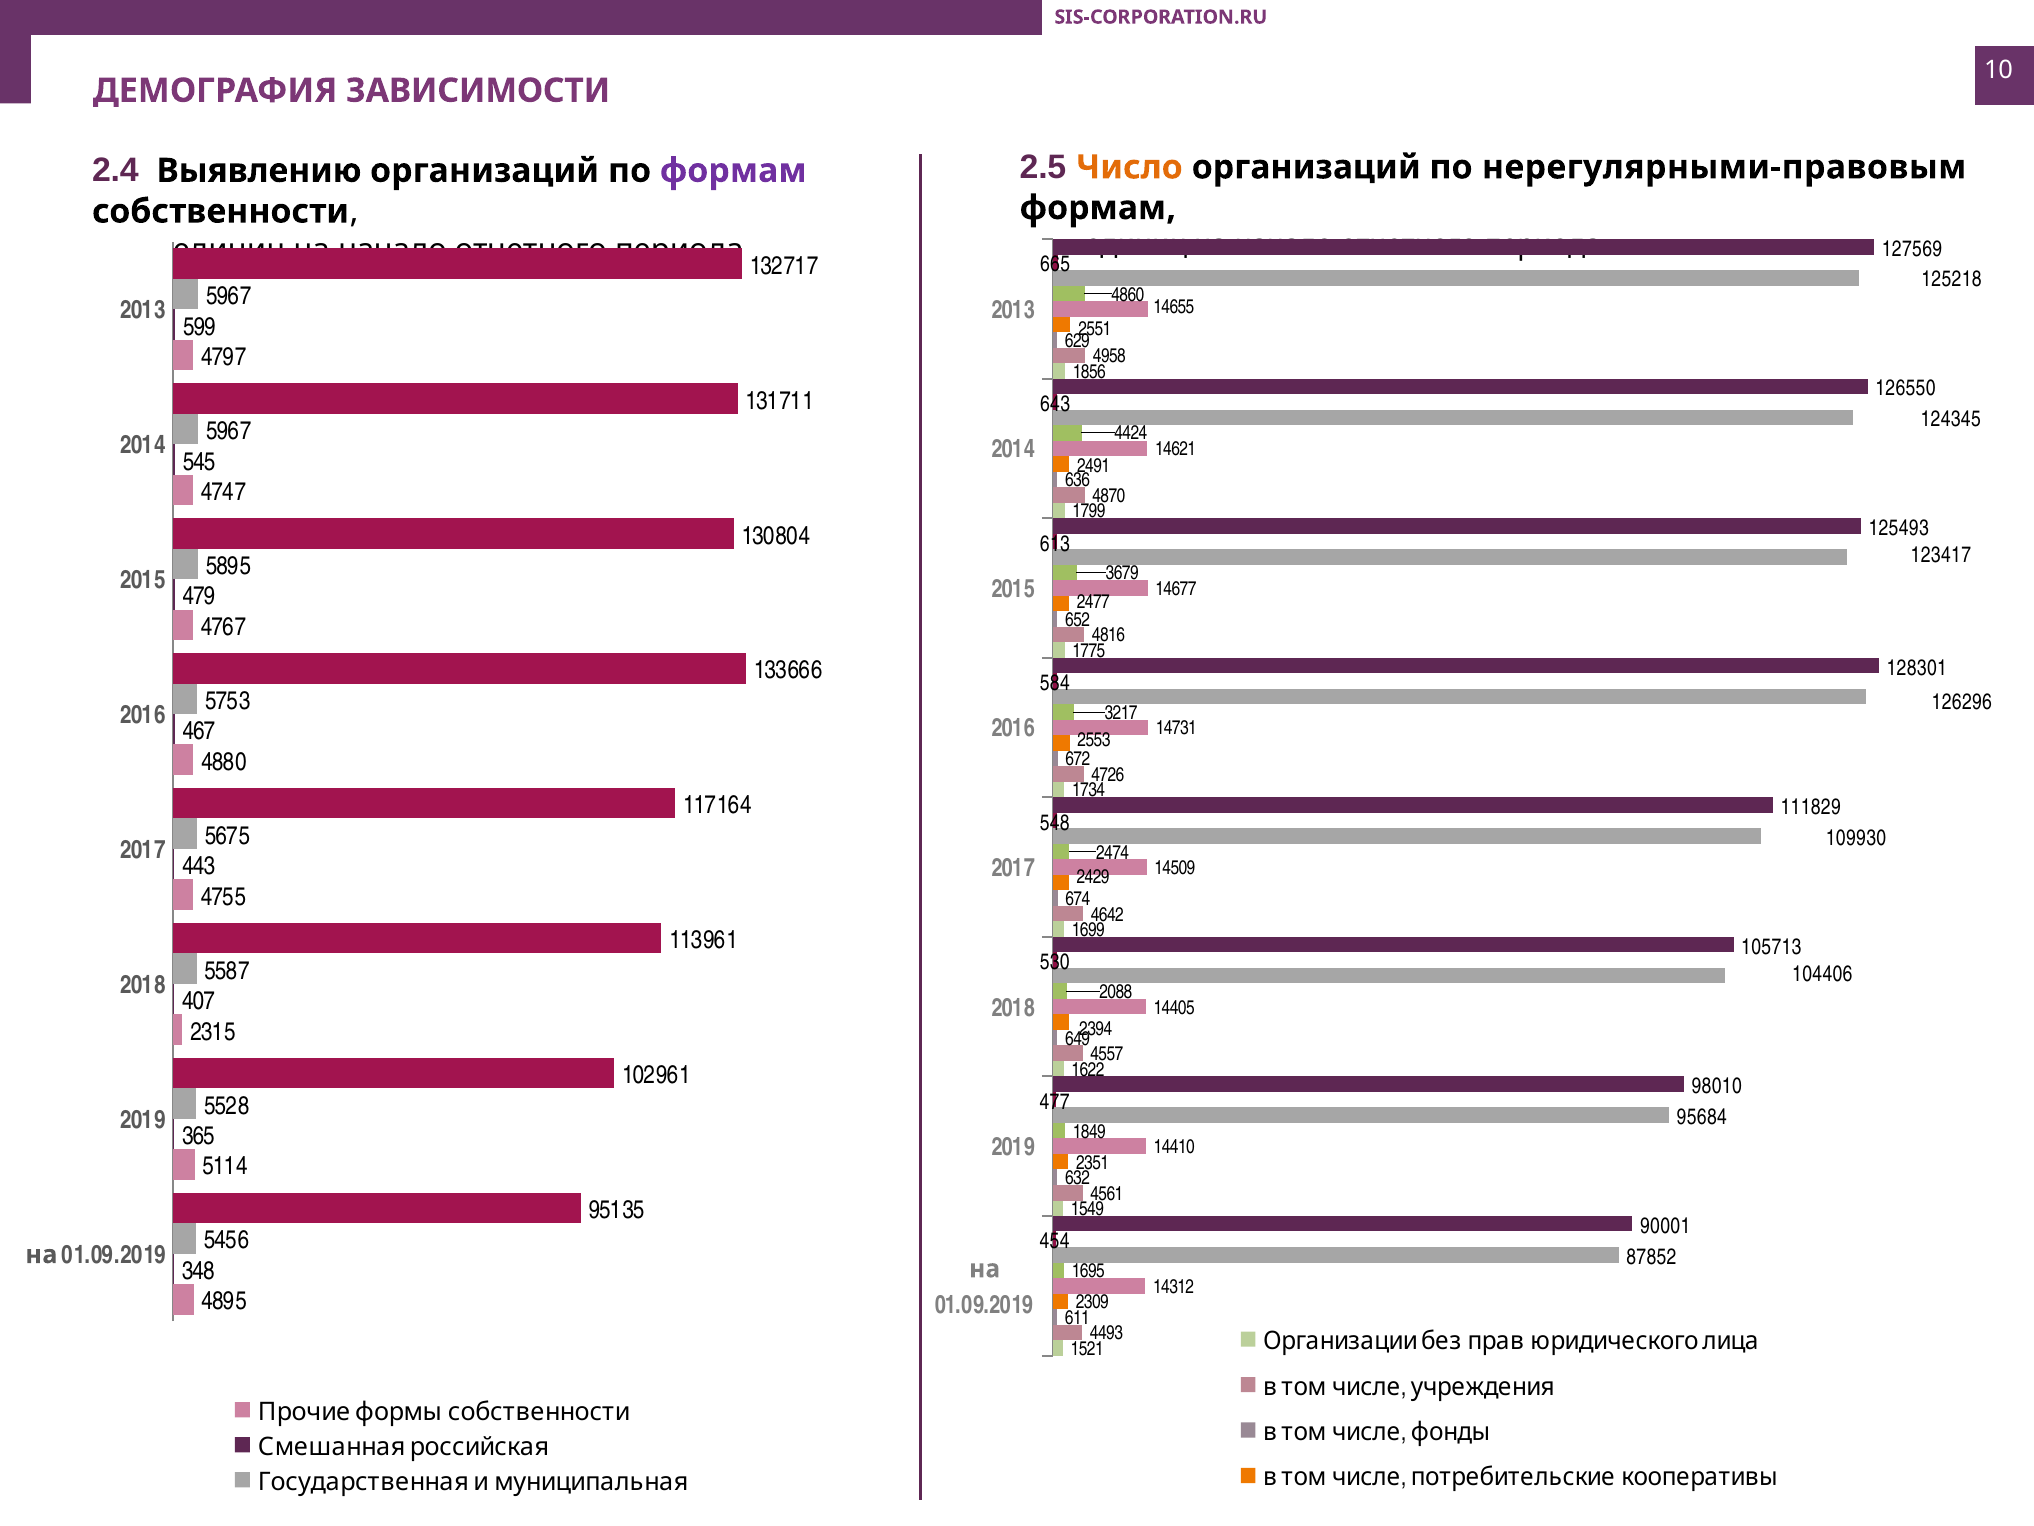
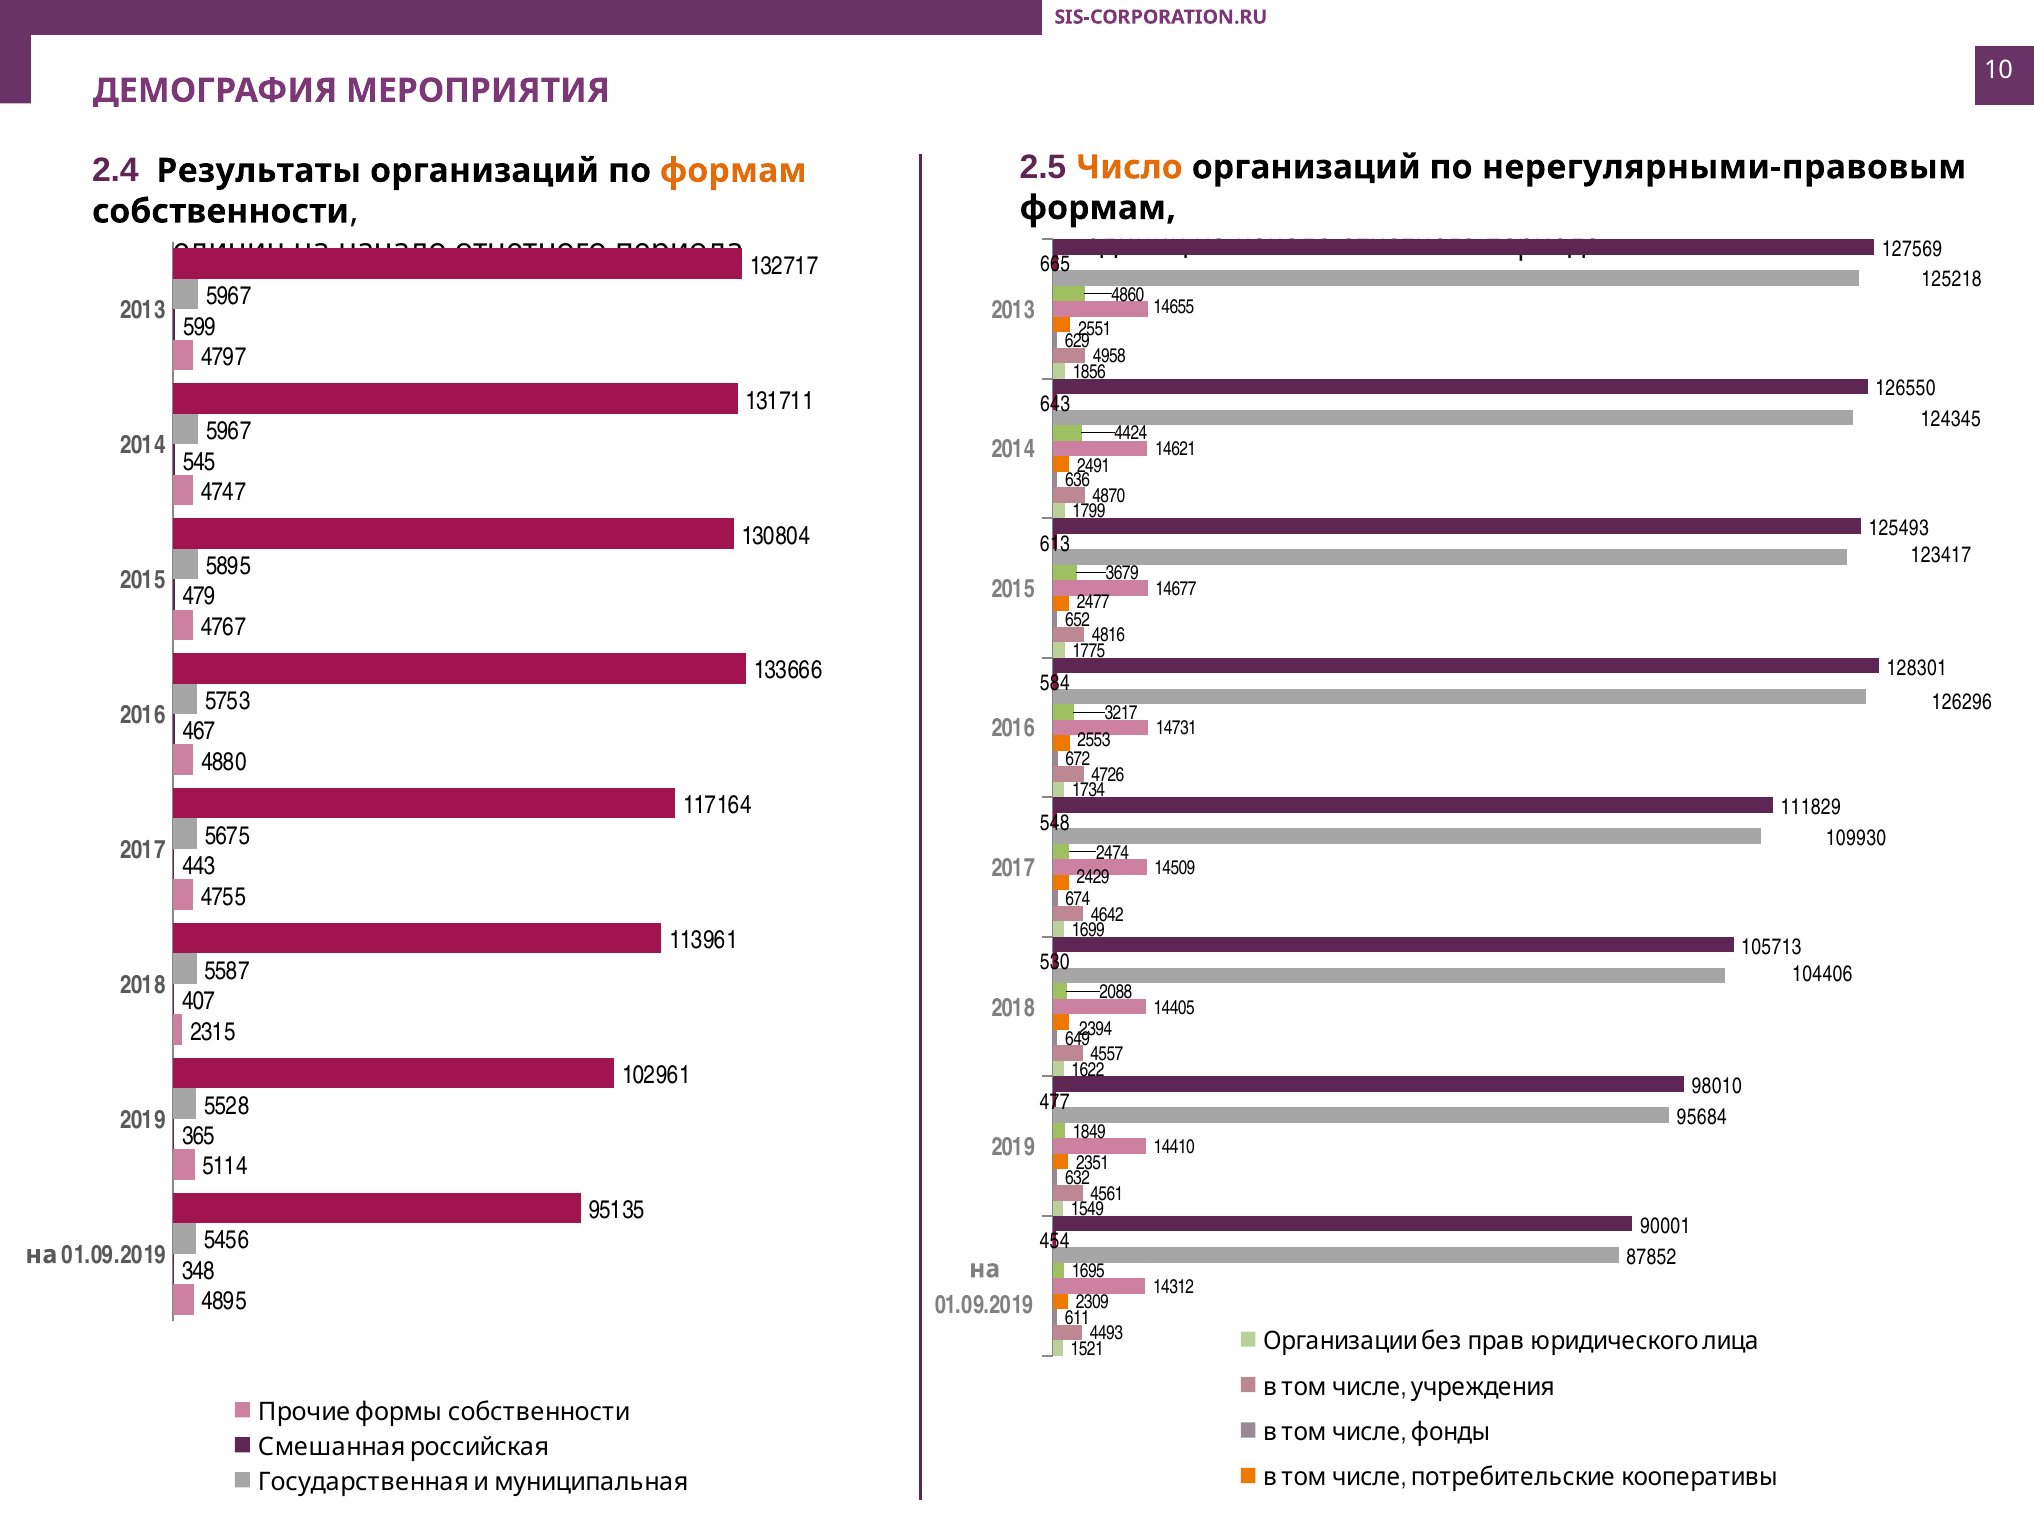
ЗАВИСИМОСТИ: ЗАВИСИМОСТИ -> МЕРОПРИЯТИЯ
Выявлению: Выявлению -> Результаты
формам at (733, 171) colour: purple -> orange
